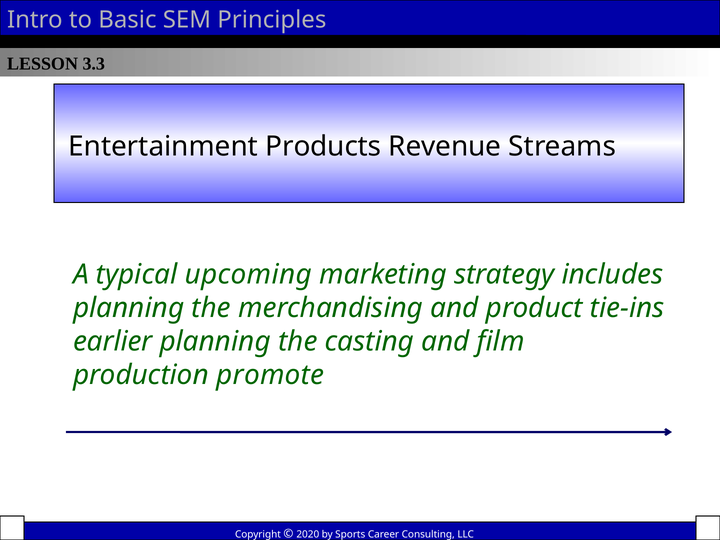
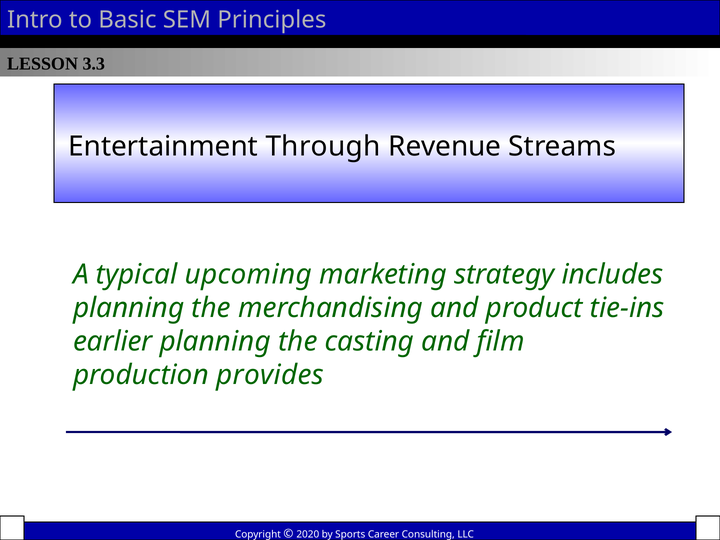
Products: Products -> Through
promote: promote -> provides
